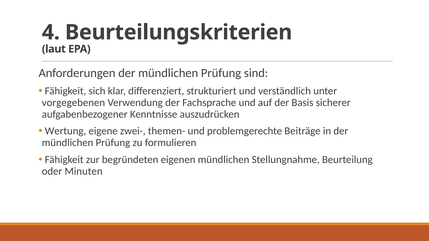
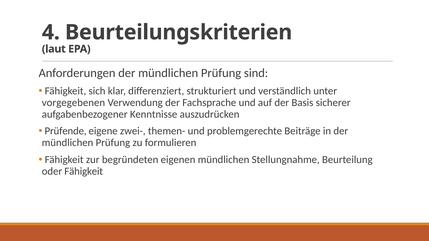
Wertung: Wertung -> Prüfende
oder Minuten: Minuten -> Fähigkeit
